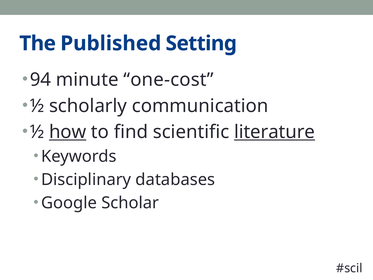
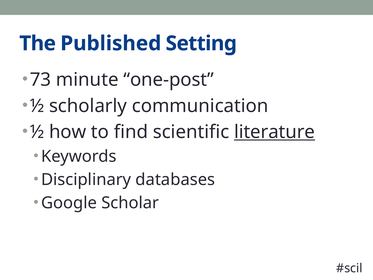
94: 94 -> 73
one-cost: one-cost -> one-post
how underline: present -> none
